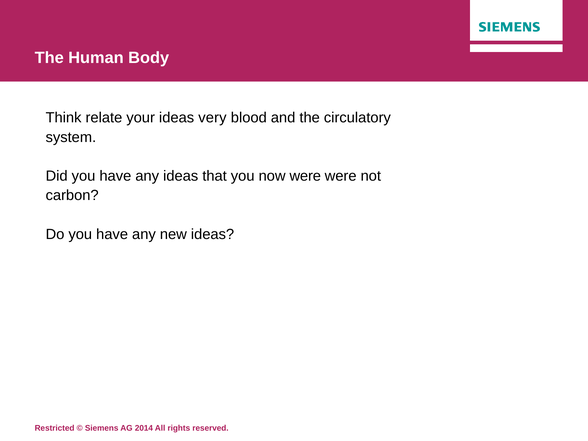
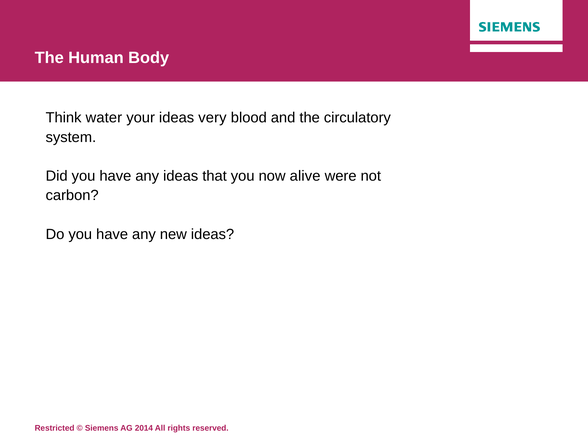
relate: relate -> water
now were: were -> alive
